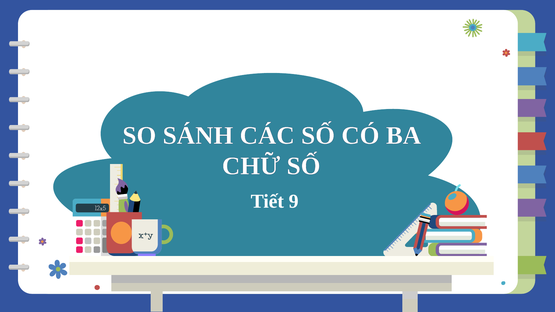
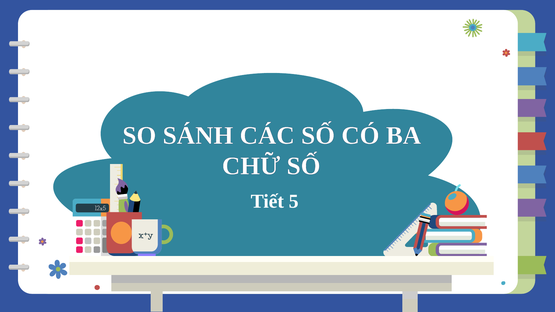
9: 9 -> 5
